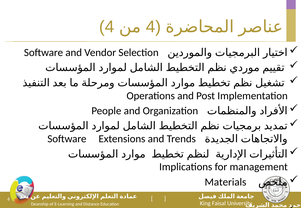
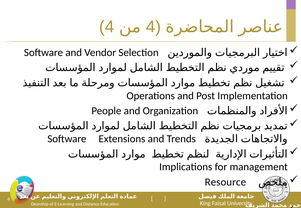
Materials: Materials -> Resource
